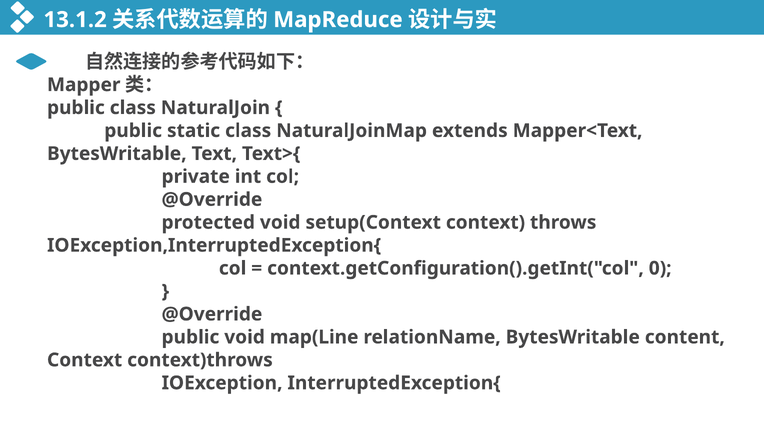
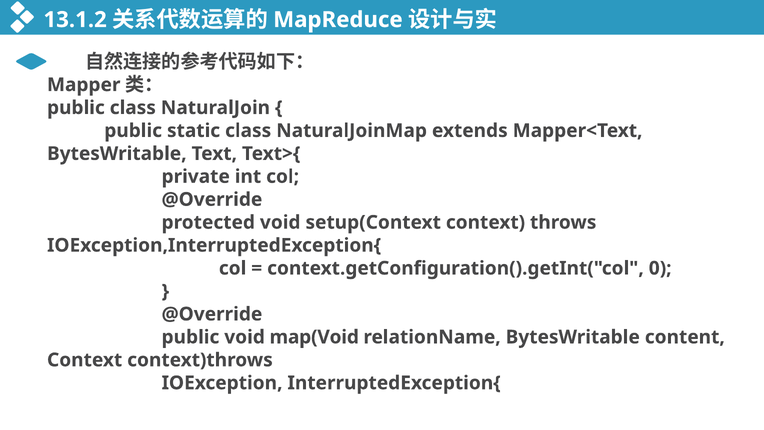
map(Line: map(Line -> map(Void
